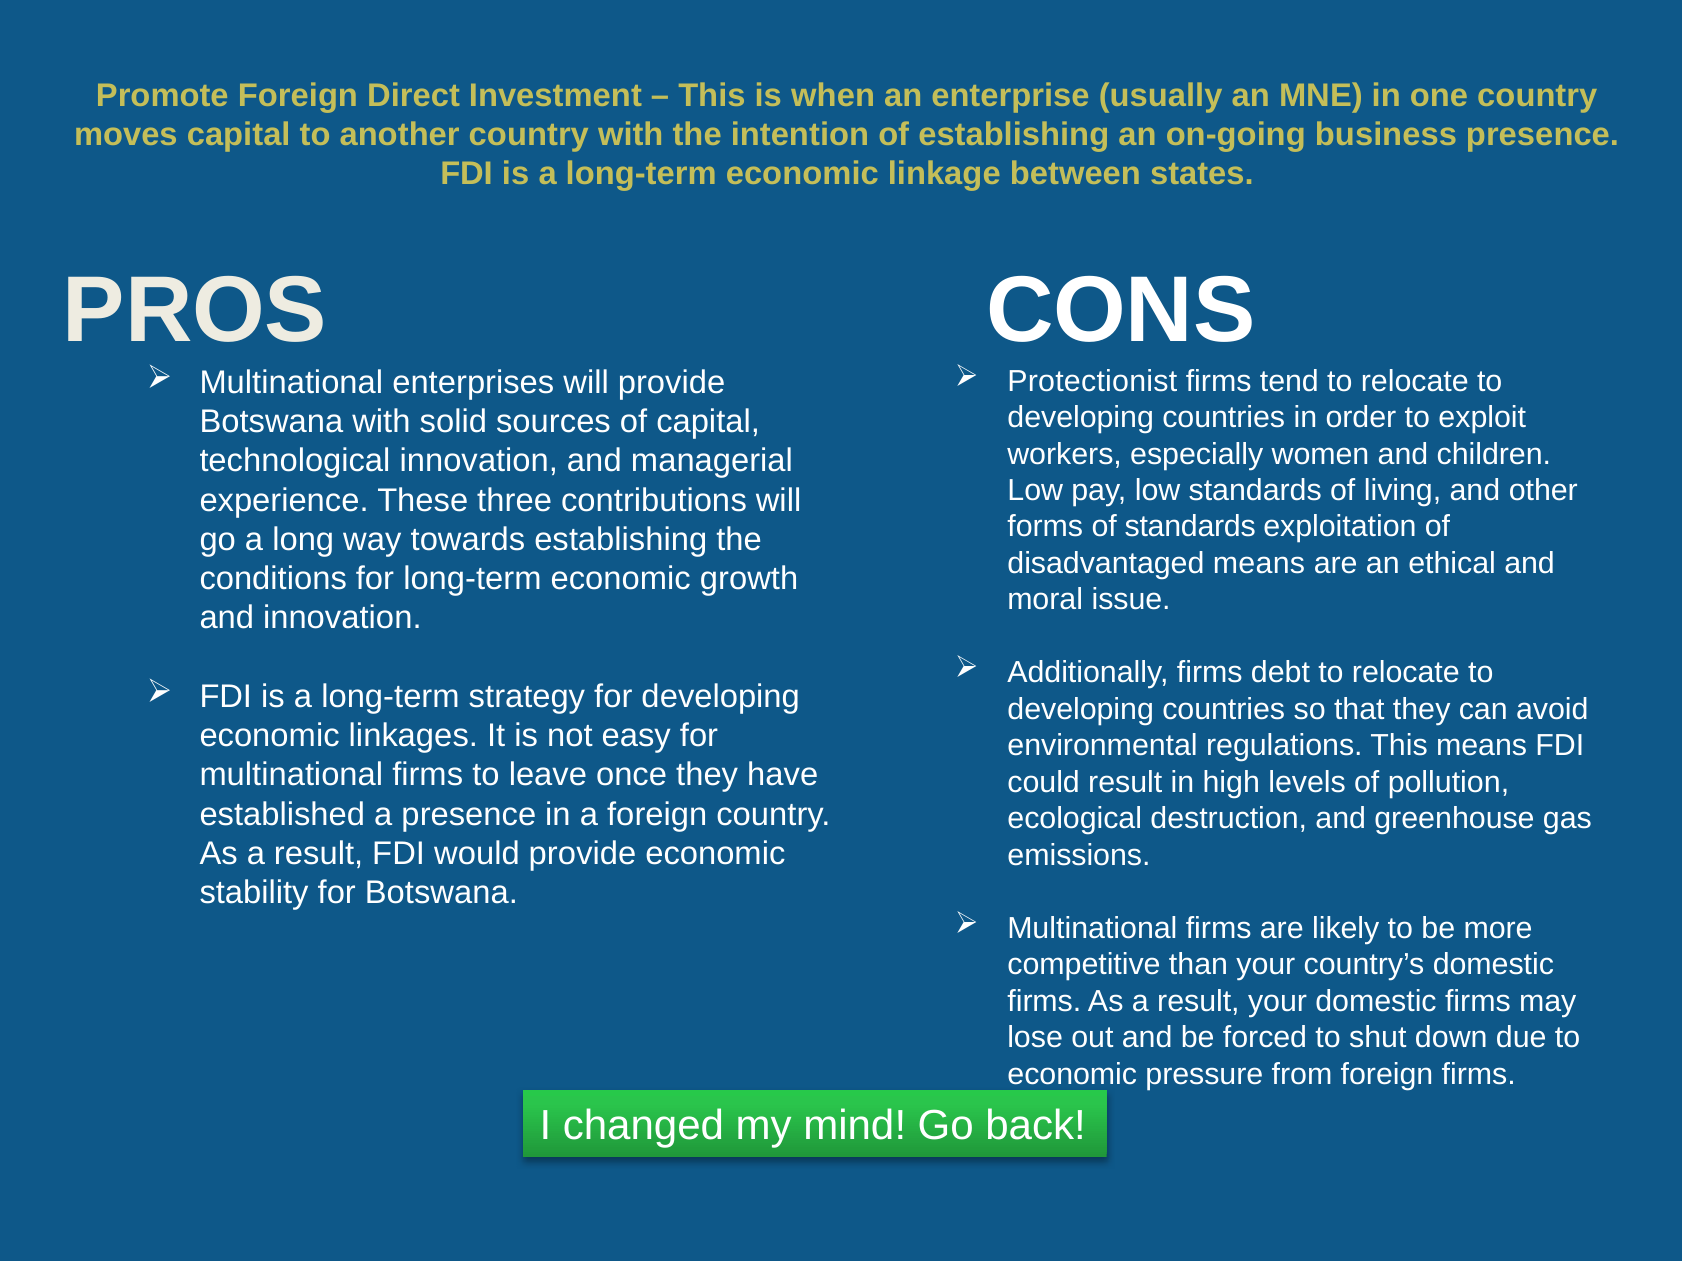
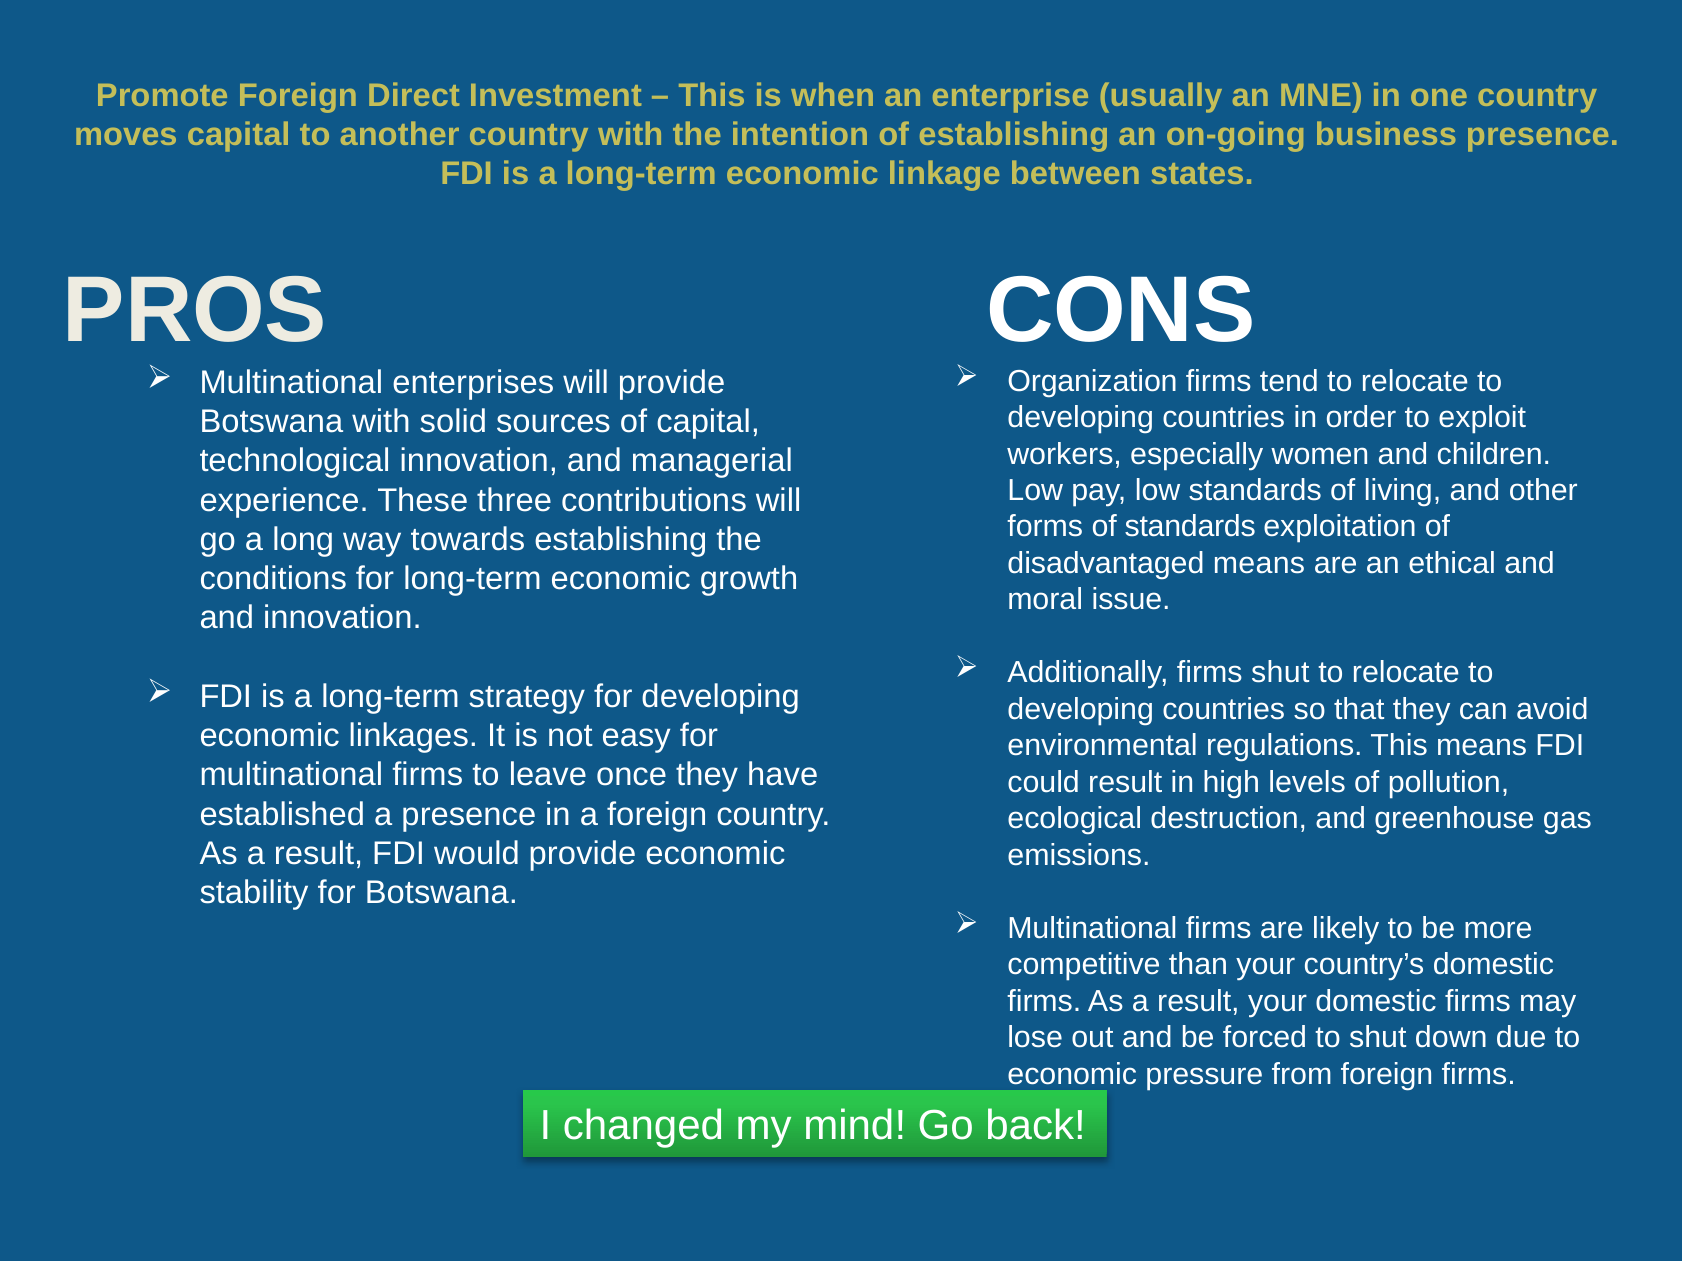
Protectionist: Protectionist -> Organization
firms debt: debt -> shut
